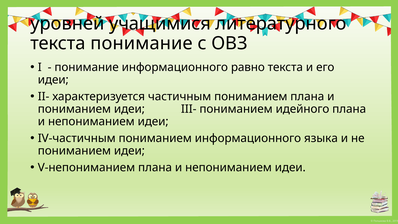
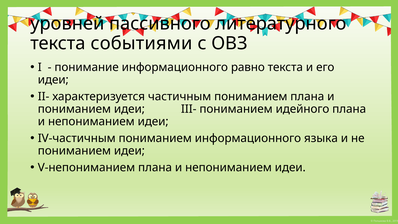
учащимися: учащимися -> пассивного
текста понимание: понимание -> событиями
